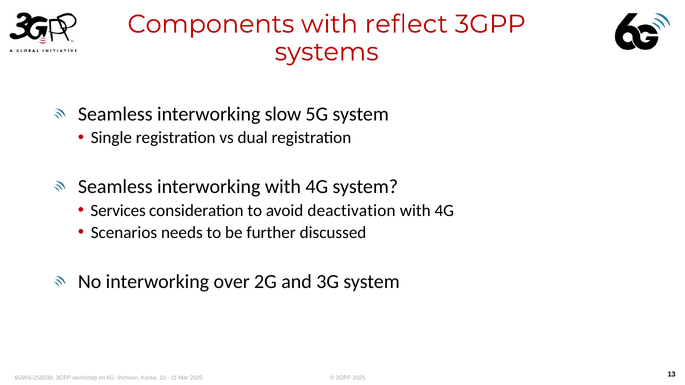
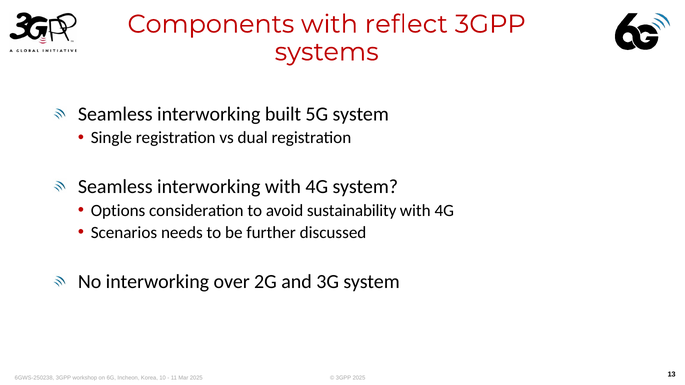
slow: slow -> built
Services: Services -> Options
deactivation: deactivation -> sustainability
